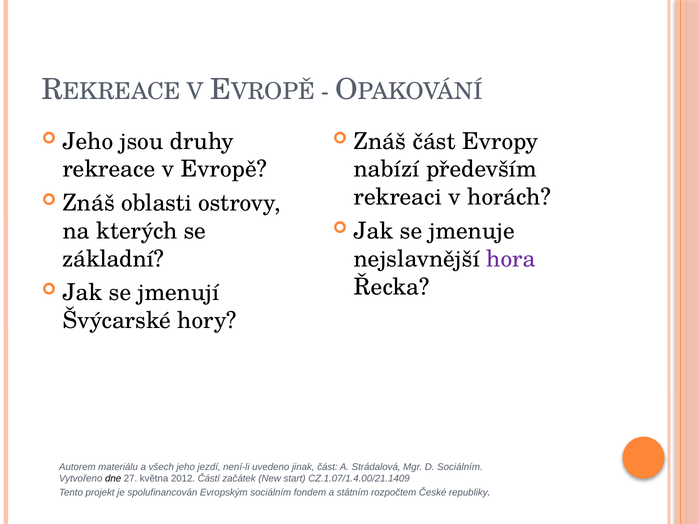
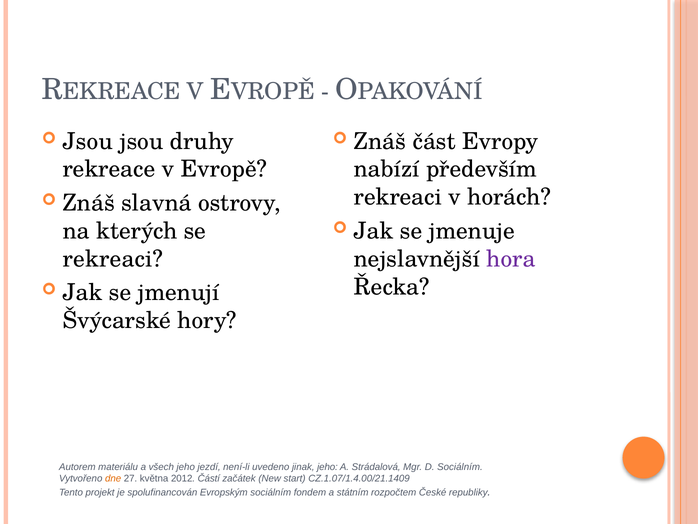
Jeho at (88, 141): Jeho -> Jsou
oblasti: oblasti -> slavná
základní at (113, 259): základní -> rekreaci
jinak část: část -> jeho
dne colour: black -> orange
